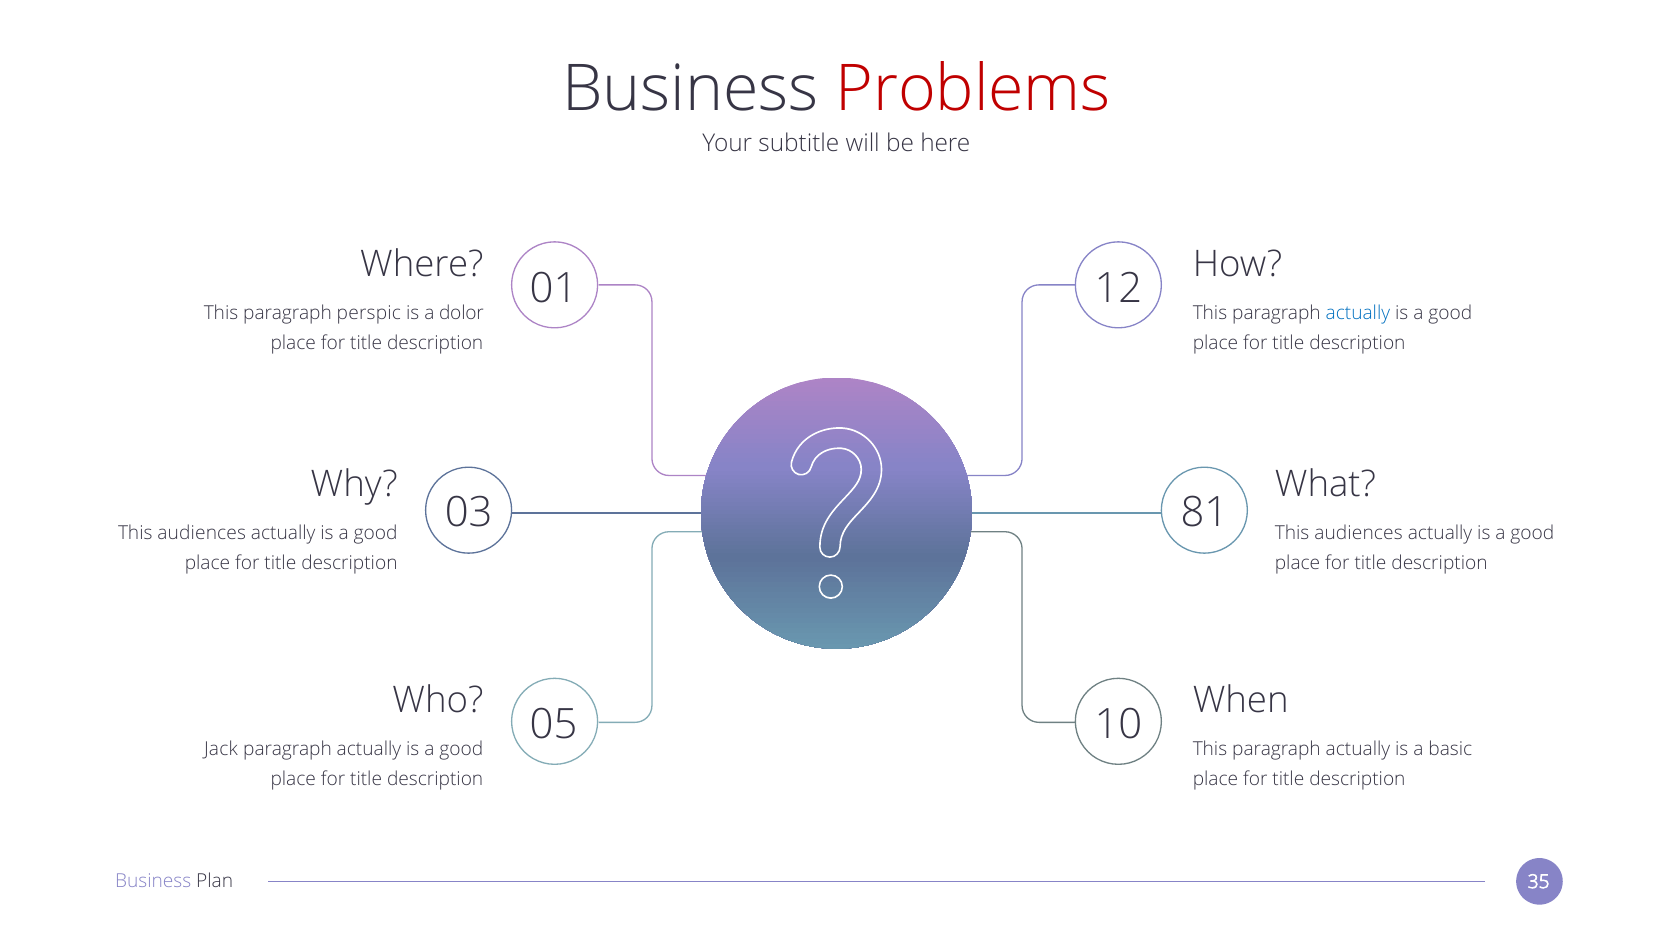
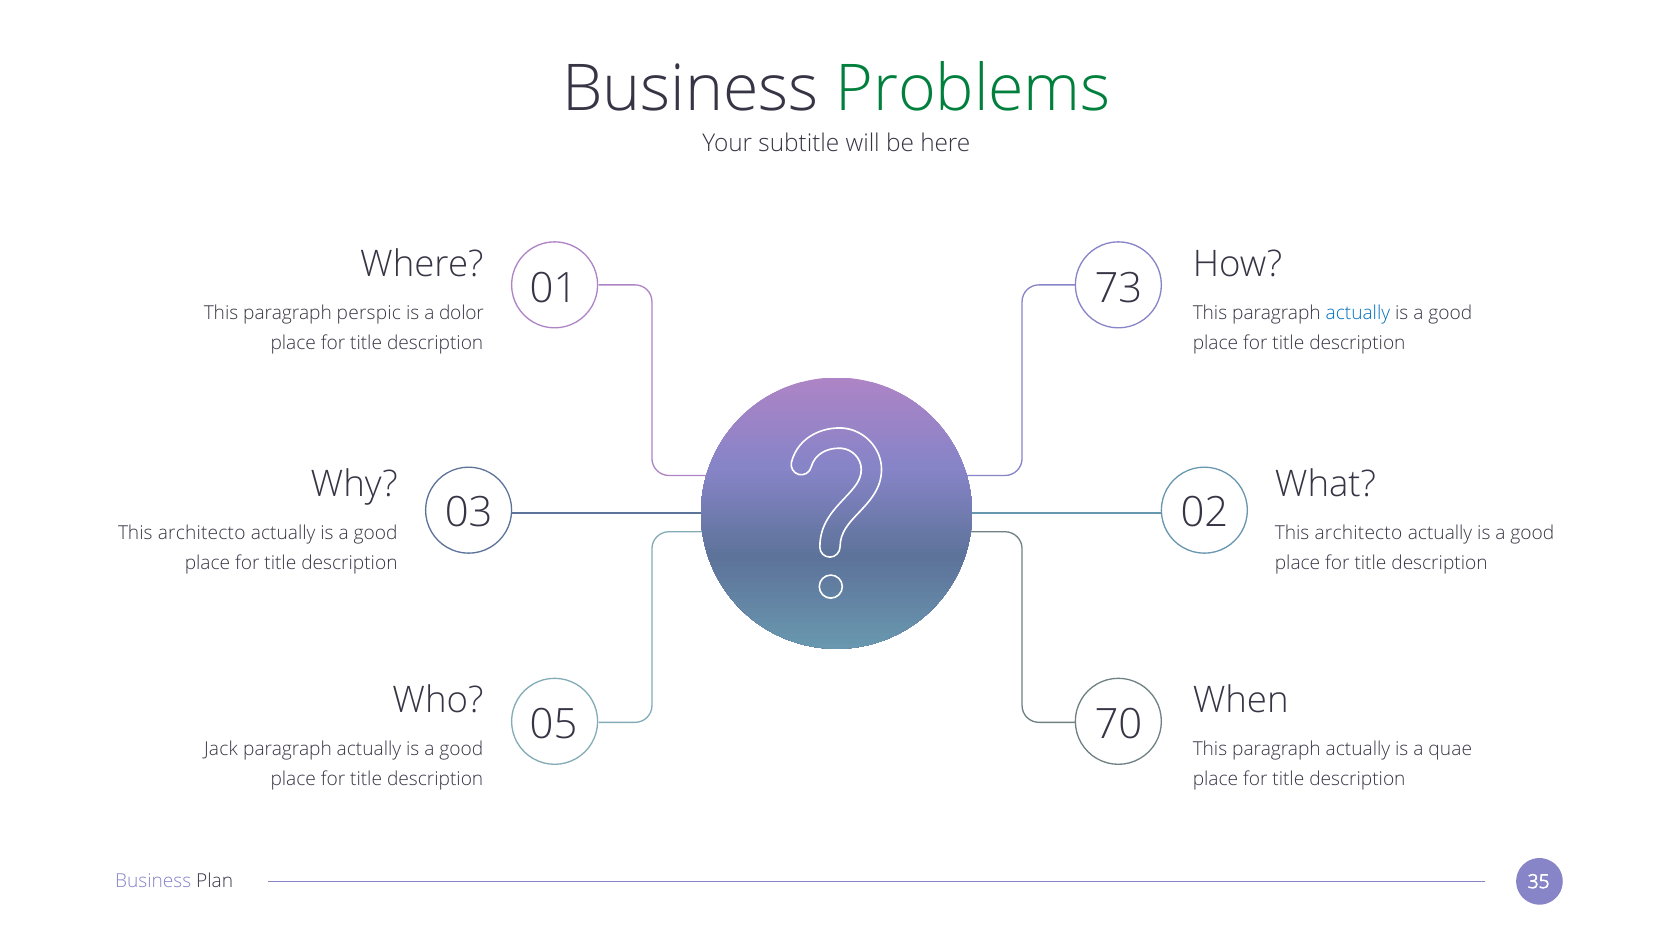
Problems colour: red -> green
12: 12 -> 73
81: 81 -> 02
audiences at (202, 533): audiences -> architecto
audiences at (1359, 533): audiences -> architecto
10: 10 -> 70
basic: basic -> quae
